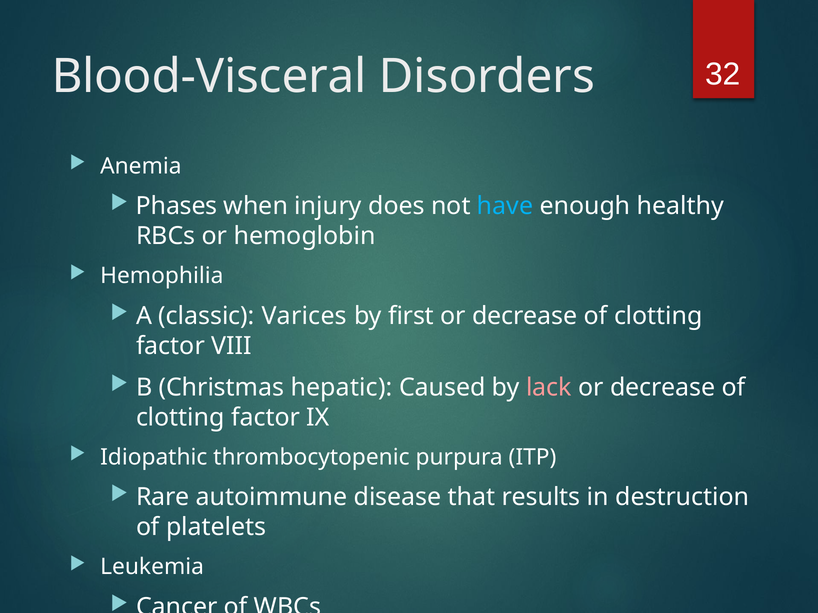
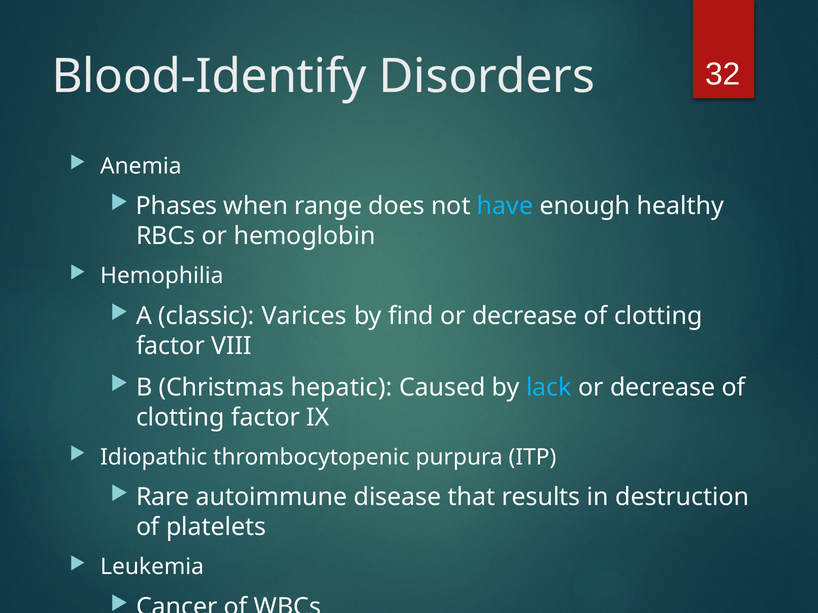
Blood-Visceral: Blood-Visceral -> Blood-Identify
injury: injury -> range
first: first -> find
lack colour: pink -> light blue
